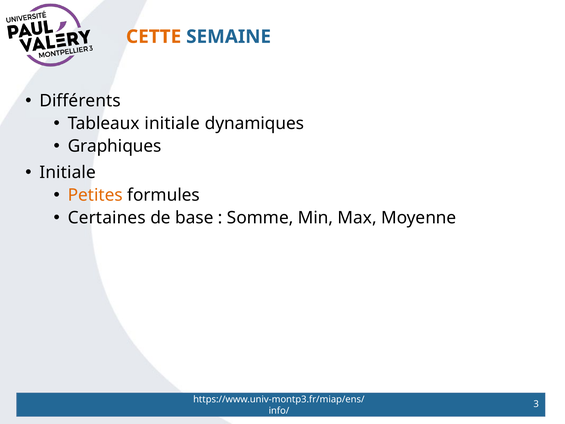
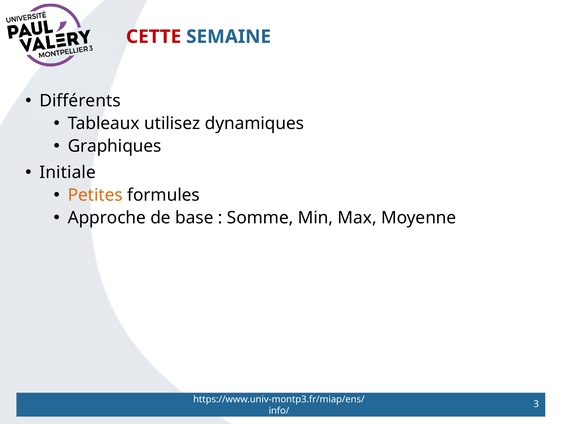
CETTE colour: orange -> red
Tableaux initiale: initiale -> utilisez
Certaines: Certaines -> Approche
